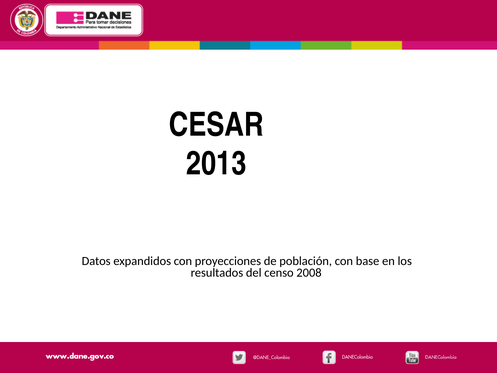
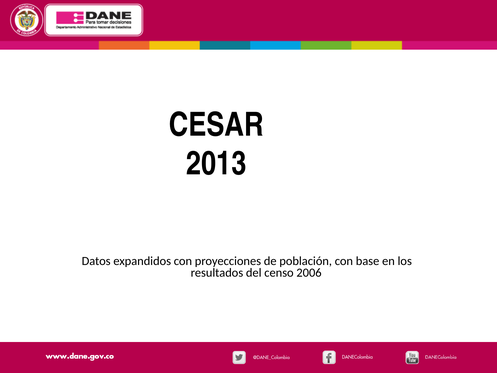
2008: 2008 -> 2006
